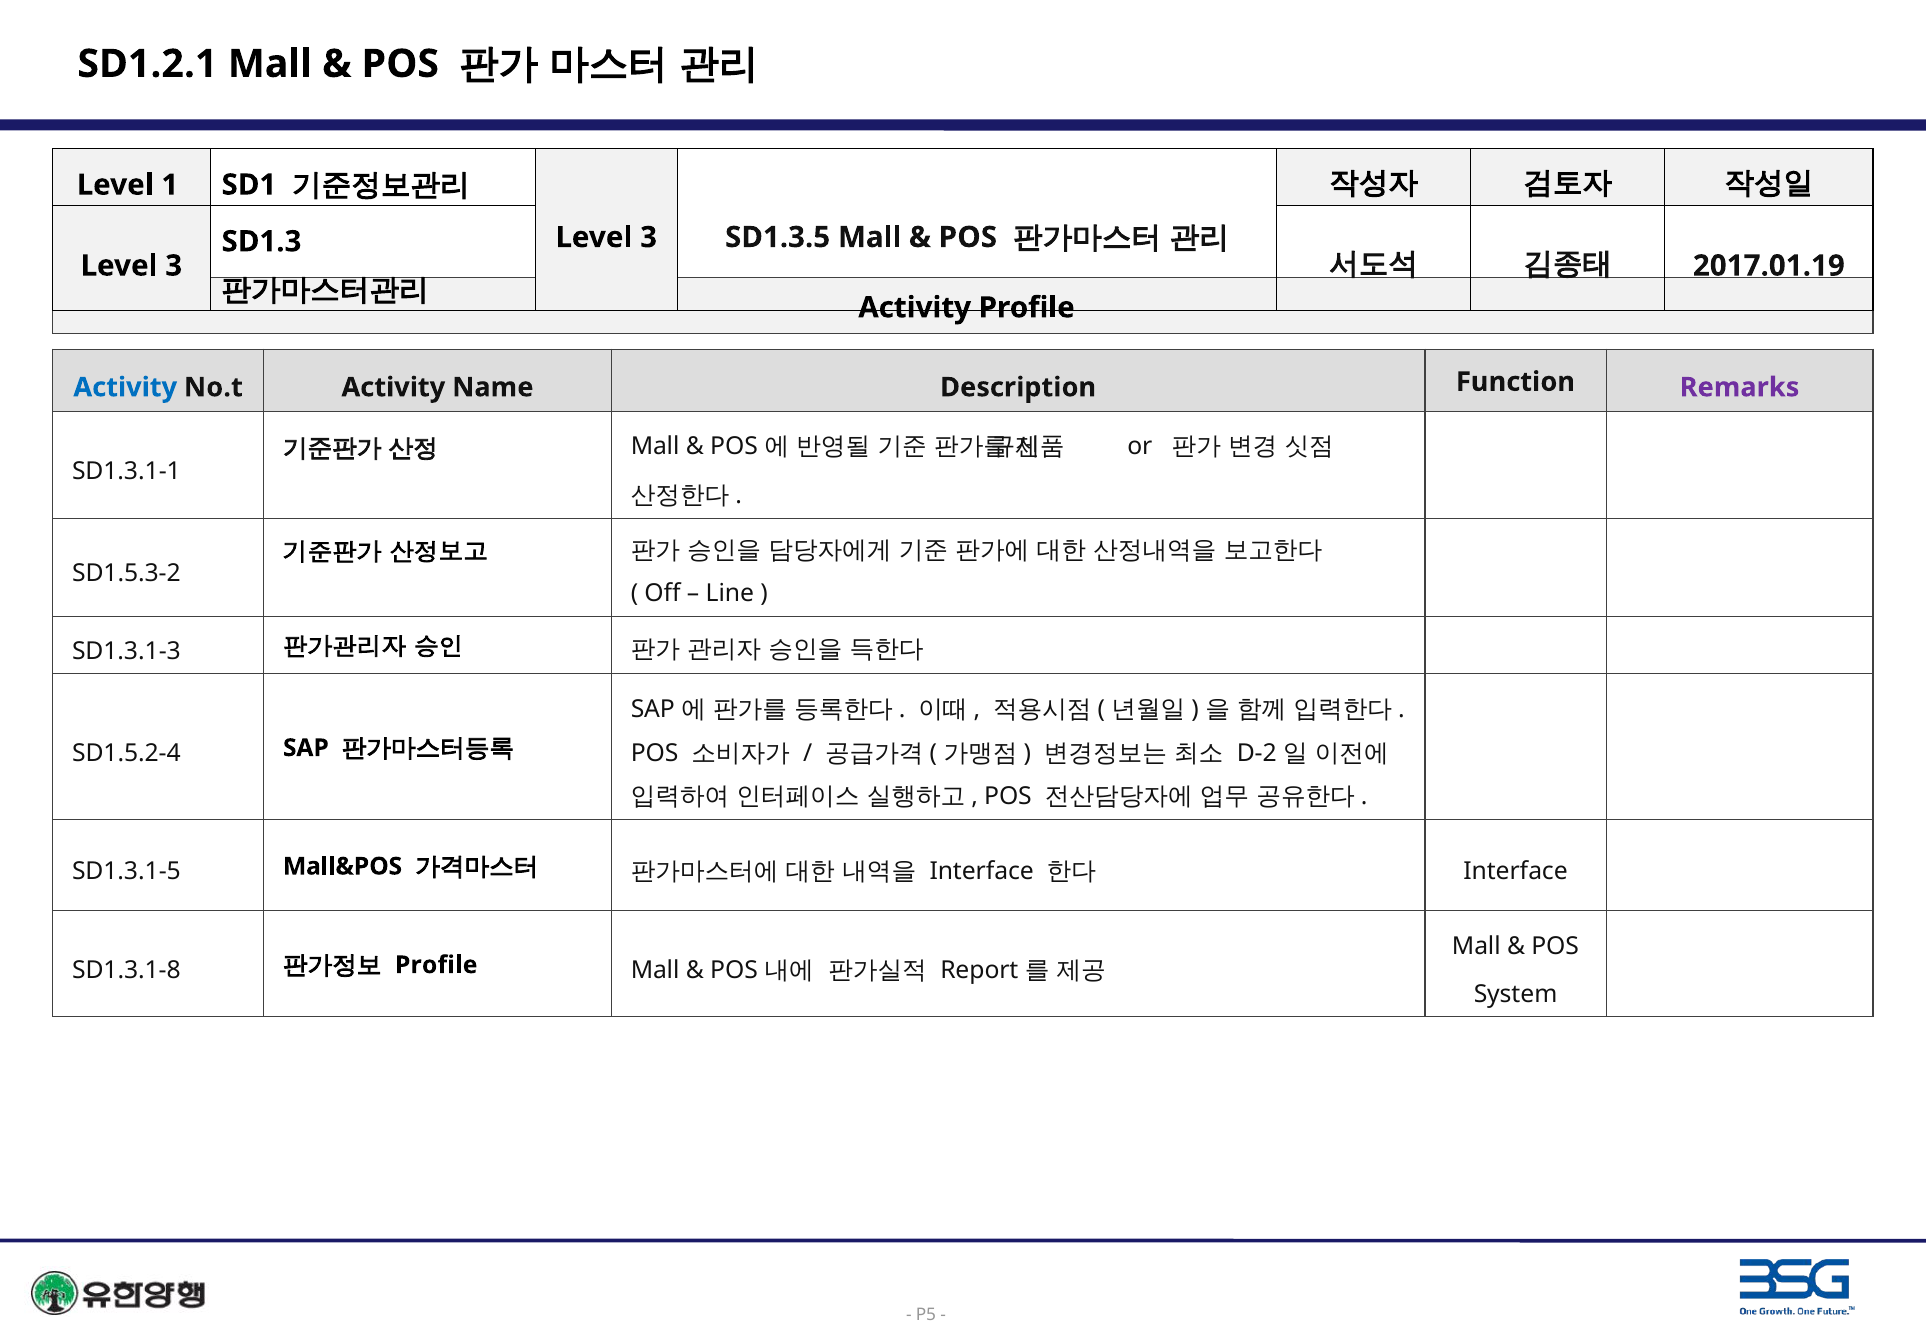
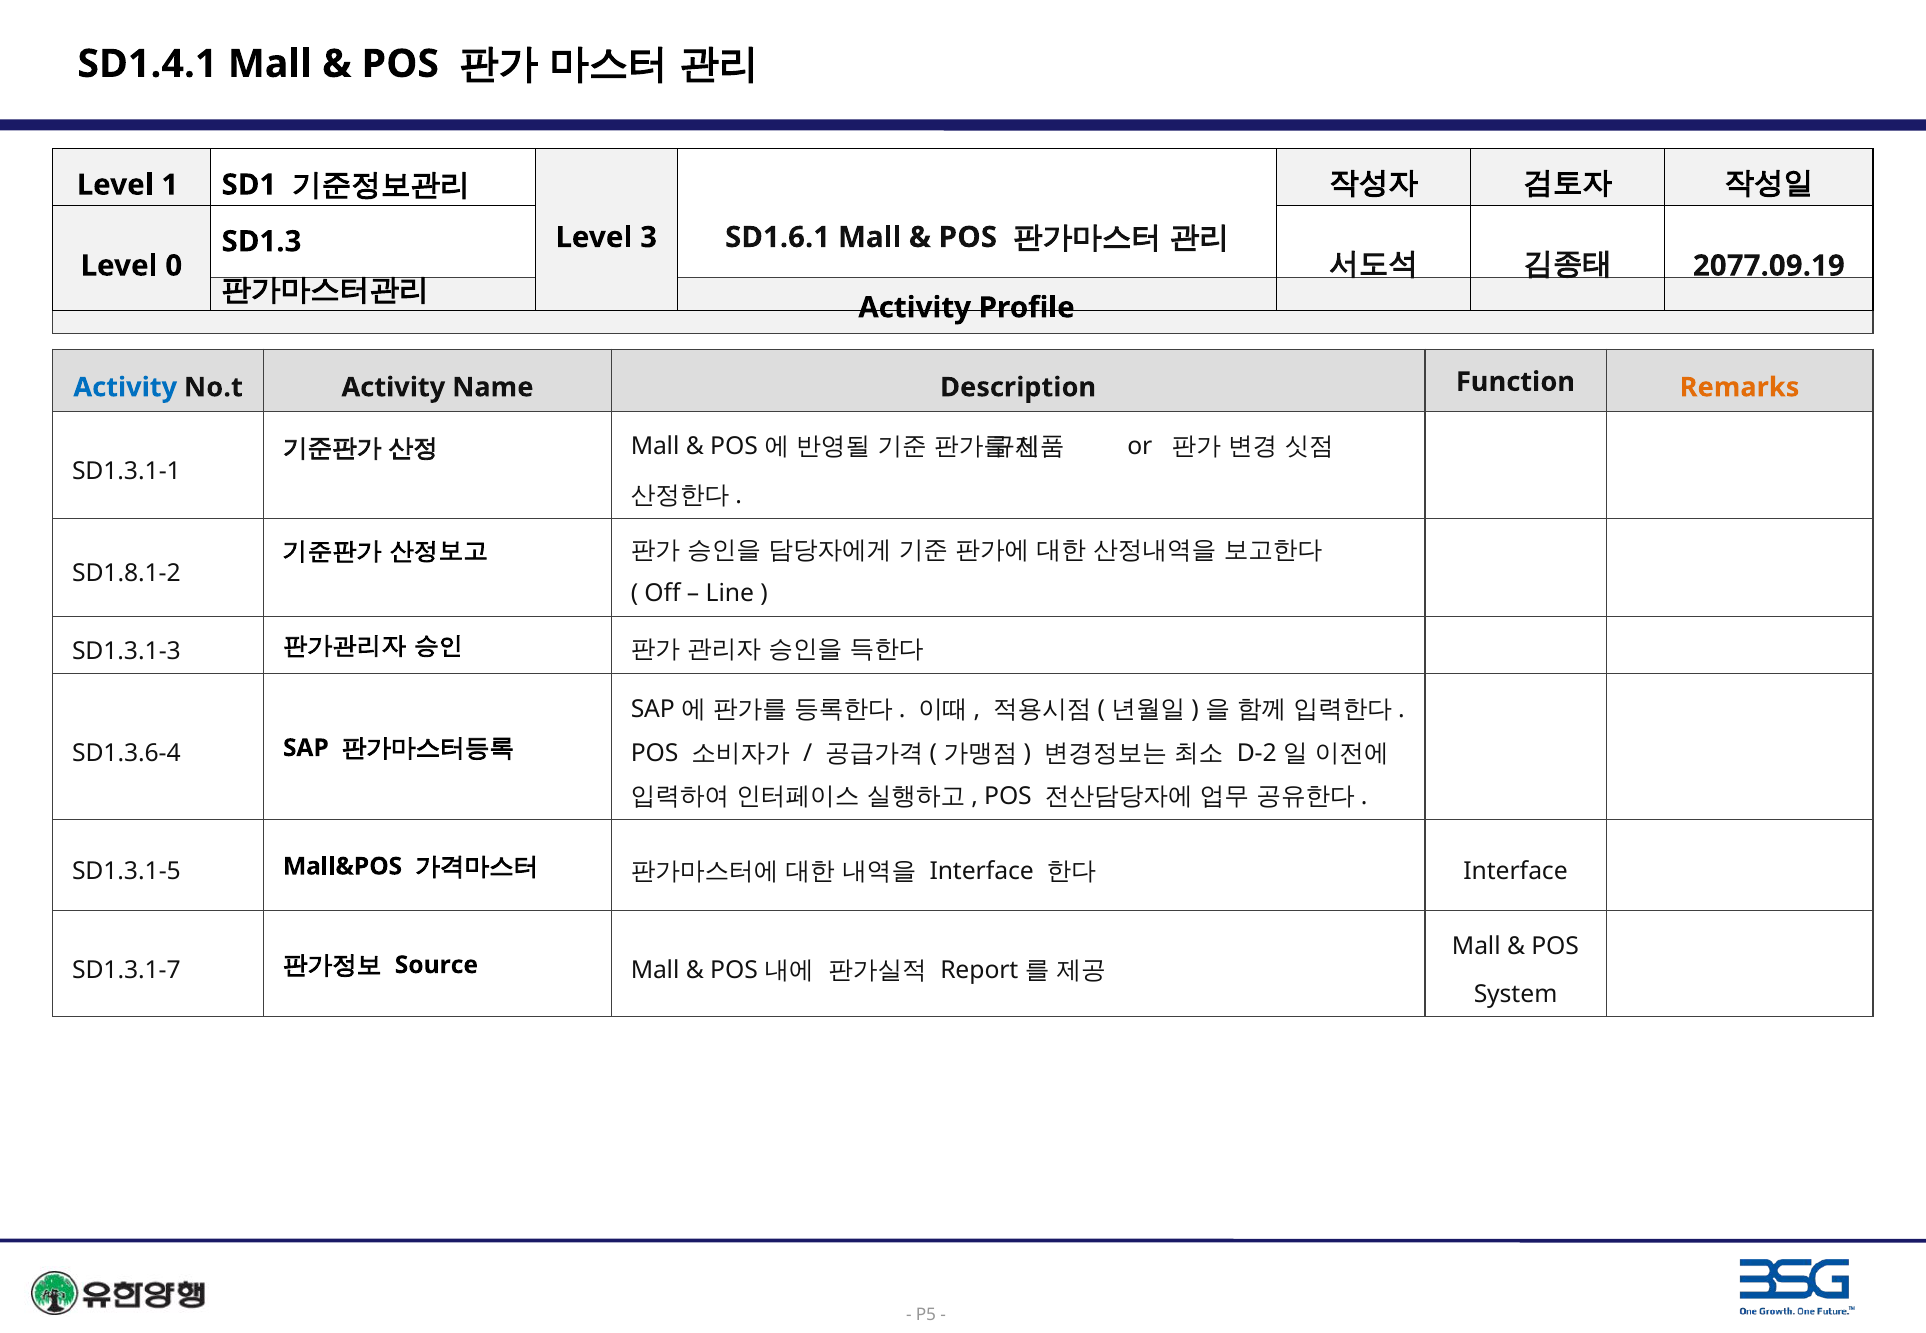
SD1.2.1: SD1.2.1 -> SD1.4.1
SD1.3.5: SD1.3.5 -> SD1.6.1
2017.01.19: 2017.01.19 -> 2077.09.19
3 at (174, 266): 3 -> 0
Remarks colour: purple -> orange
SD1.5.3-2: SD1.5.3-2 -> SD1.8.1-2
SD1.5.2-4: SD1.5.2-4 -> SD1.3.6-4
SD1.3.1-8: SD1.3.1-8 -> SD1.3.1-7
Profile at (436, 965): Profile -> Source
